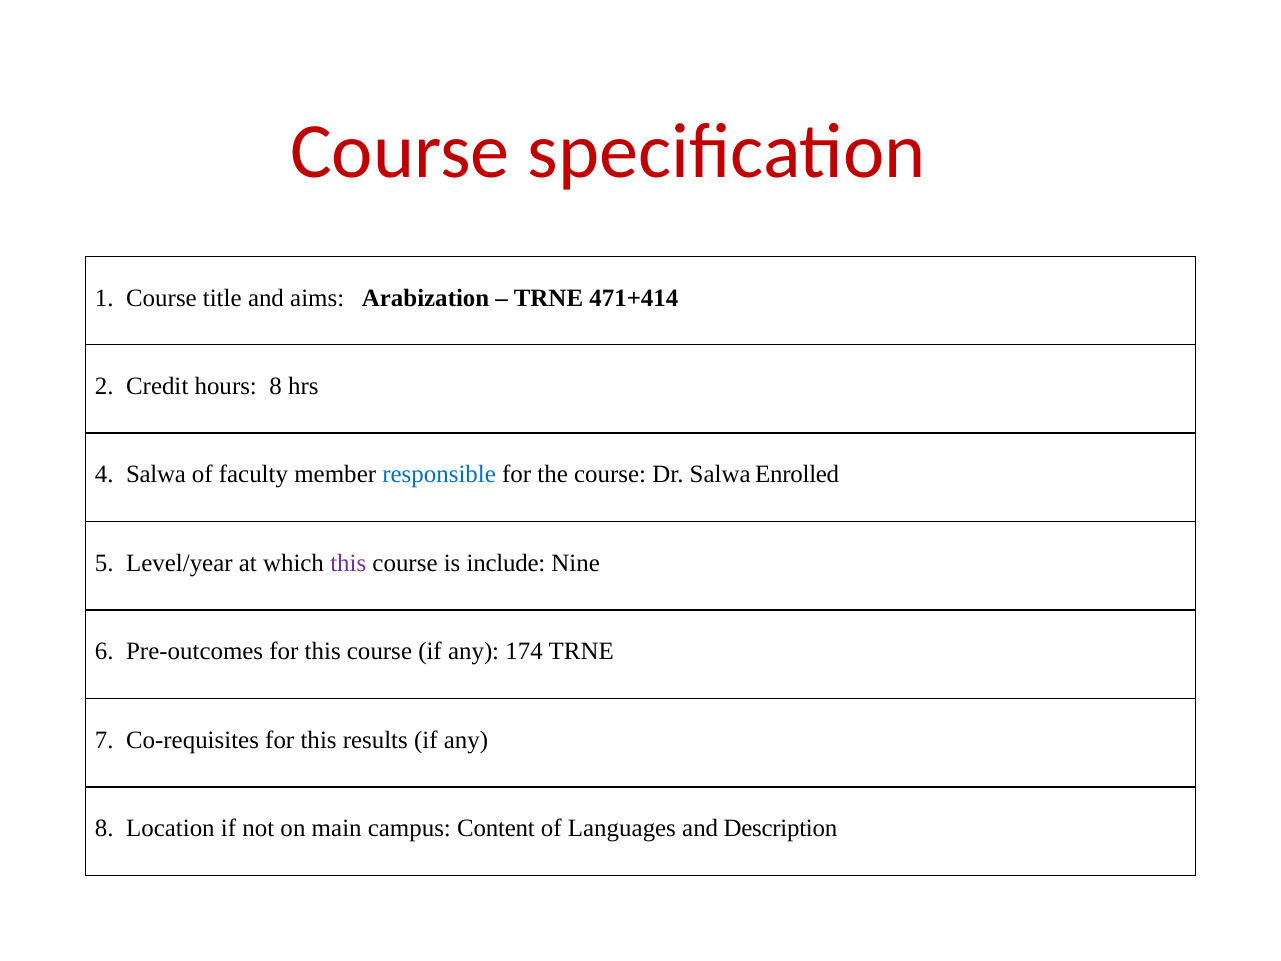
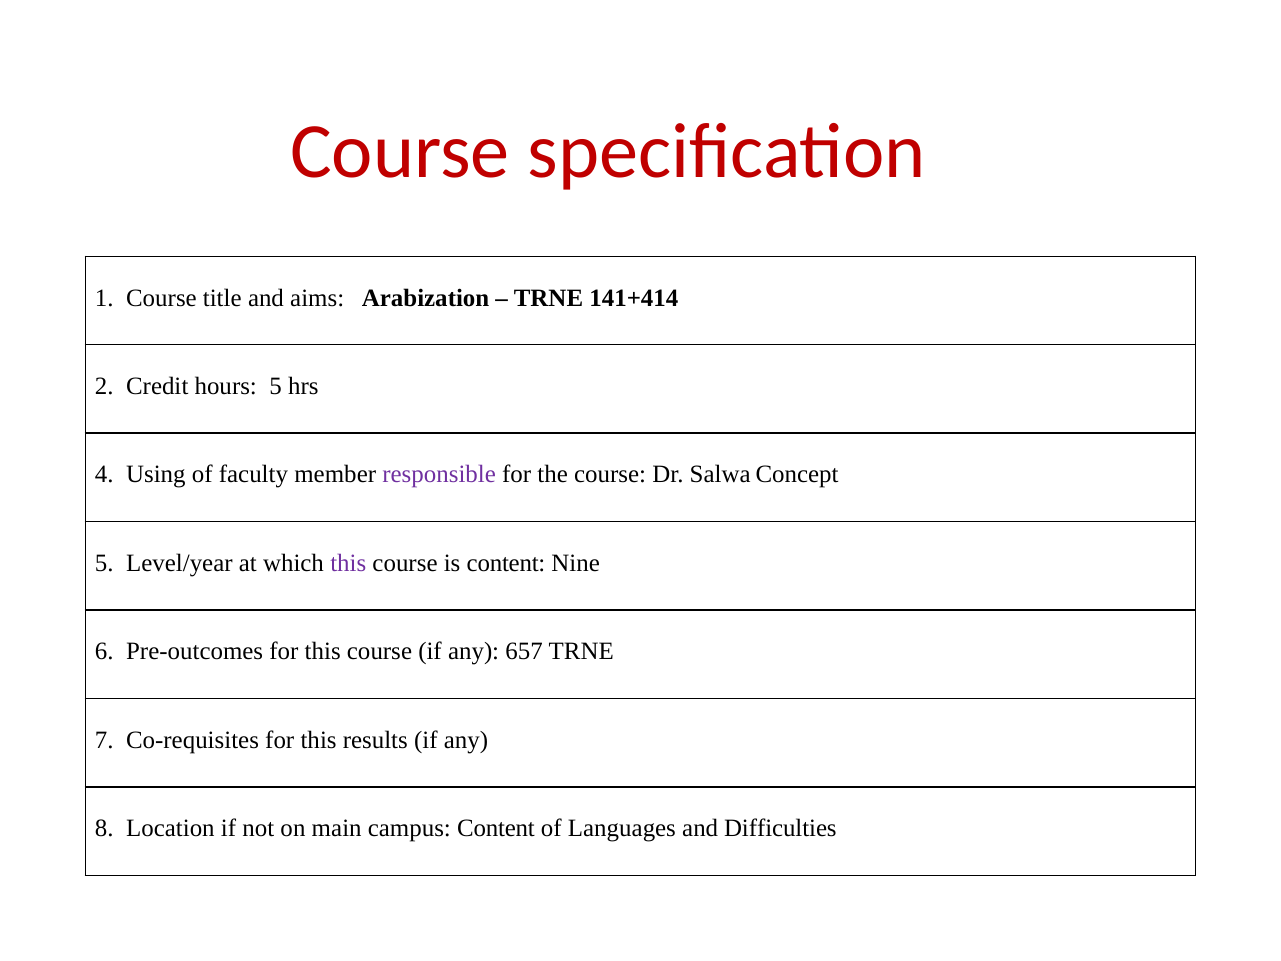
471+414: 471+414 -> 141+414
hours 8: 8 -> 5
4 Salwa: Salwa -> Using
responsible colour: blue -> purple
Enrolled: Enrolled -> Concept
is include: include -> content
174: 174 -> 657
Description: Description -> Difficulties
